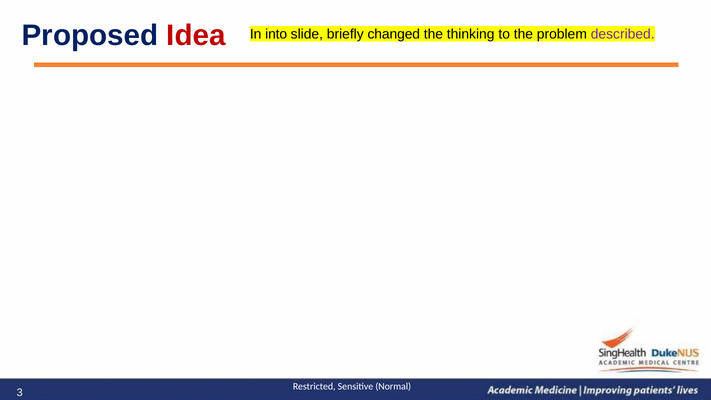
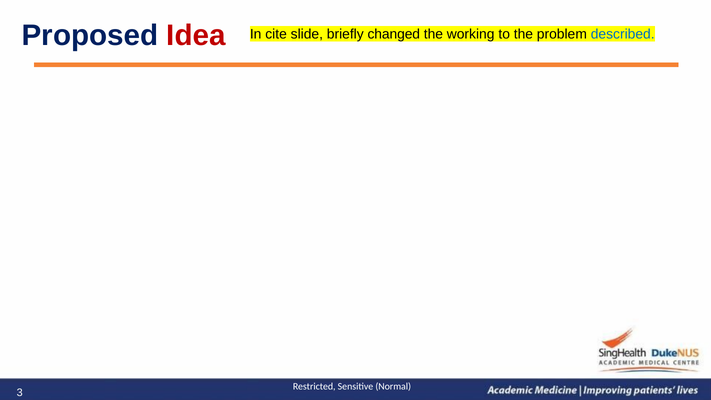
into: into -> cite
thinking: thinking -> working
described colour: purple -> blue
